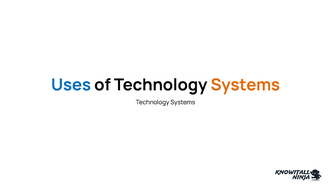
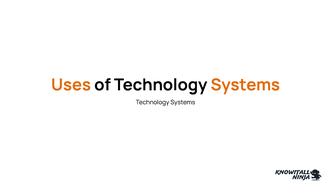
Uses colour: blue -> orange
